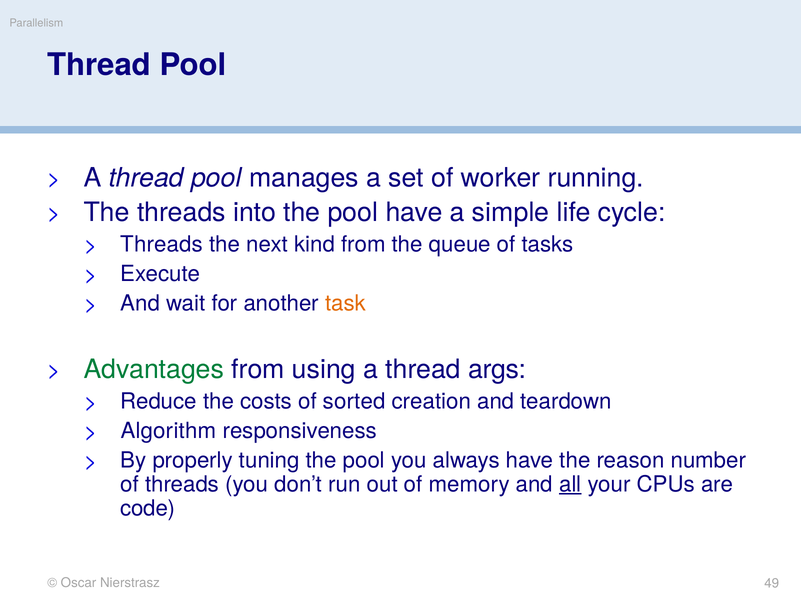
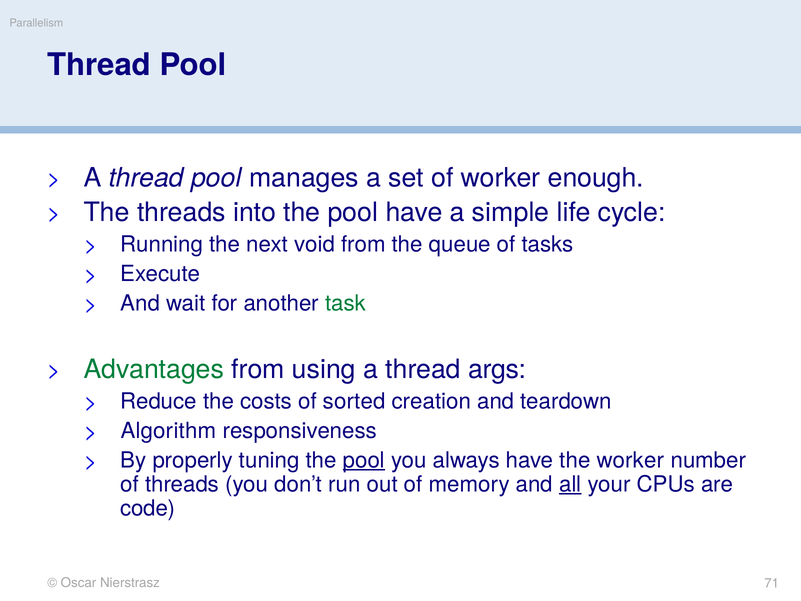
running: running -> enough
Threads at (162, 244): Threads -> Running
kind: kind -> void
task colour: orange -> green
pool at (364, 460) underline: none -> present
the reason: reason -> worker
49: 49 -> 71
